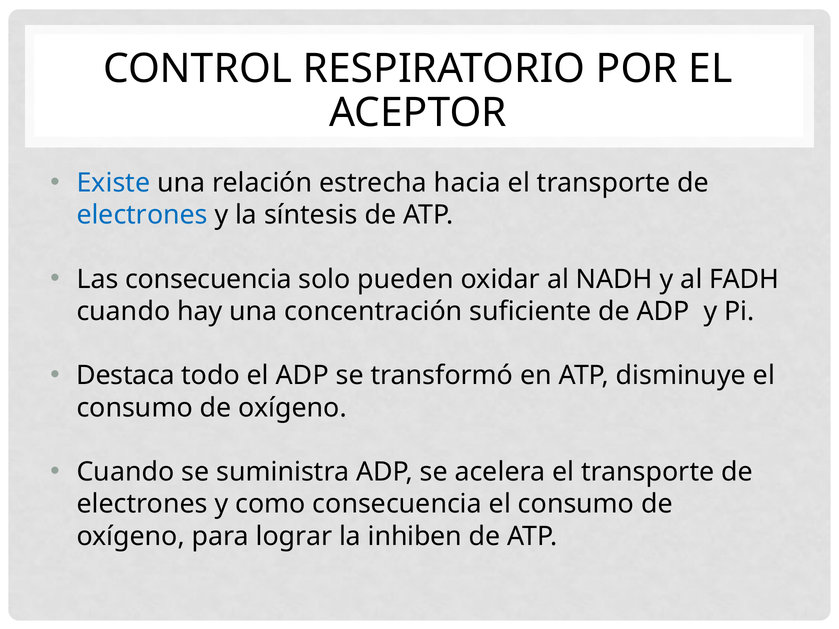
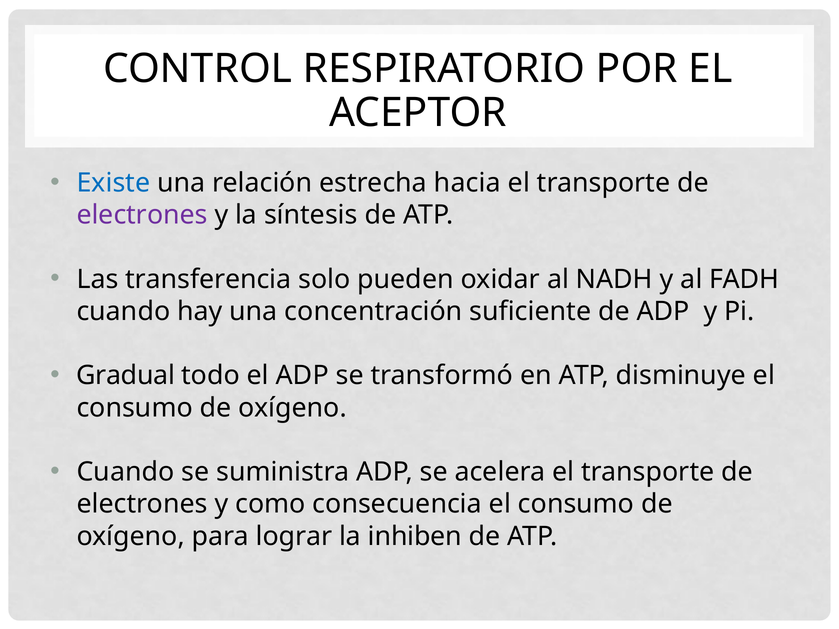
electrones at (142, 215) colour: blue -> purple
Las consecuencia: consecuencia -> transferencia
Destaca: Destaca -> Gradual
